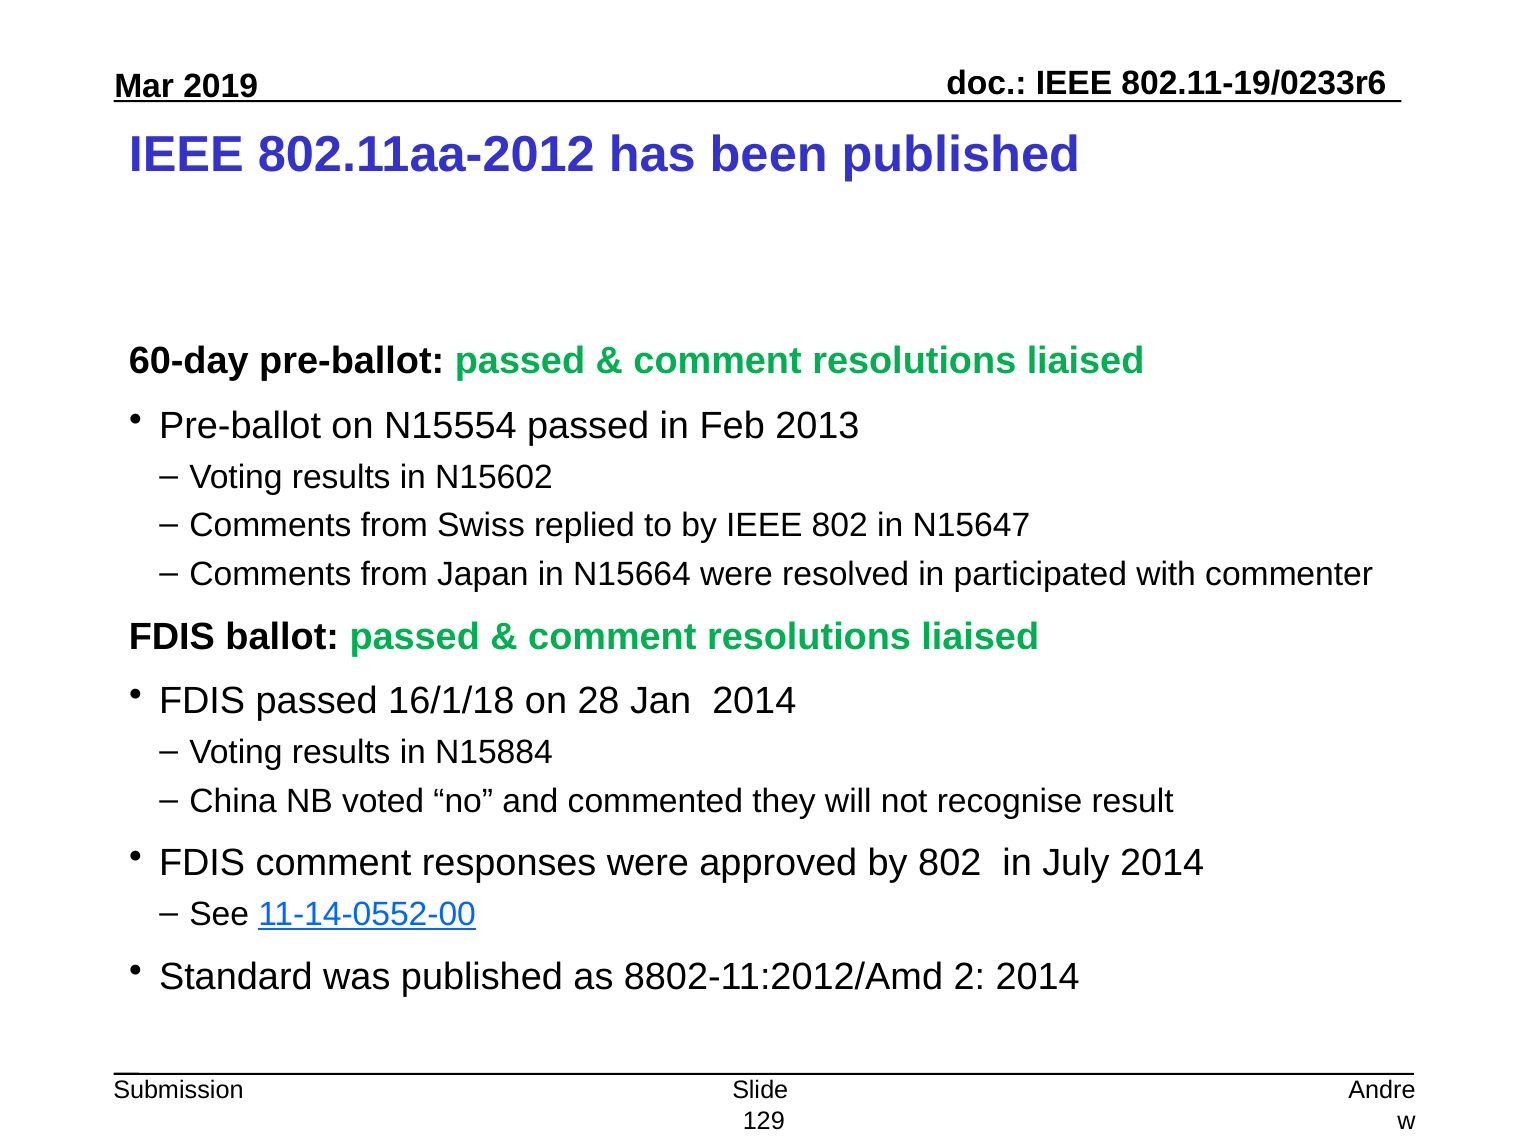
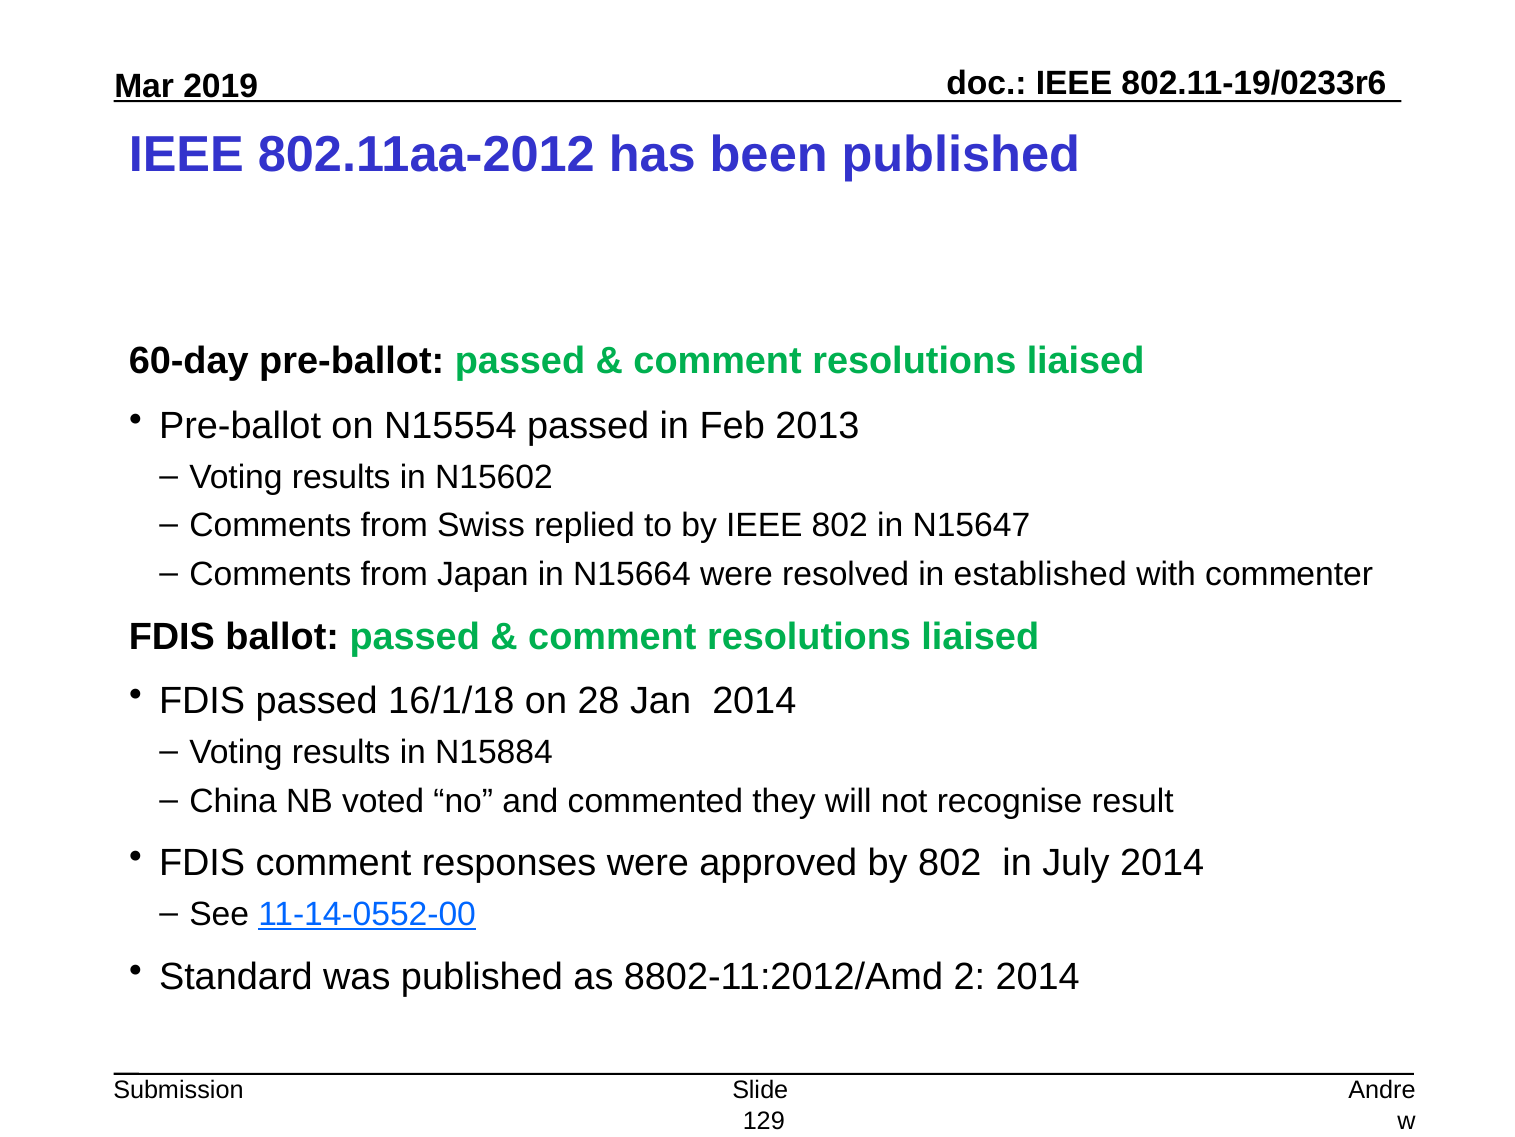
participated: participated -> established
